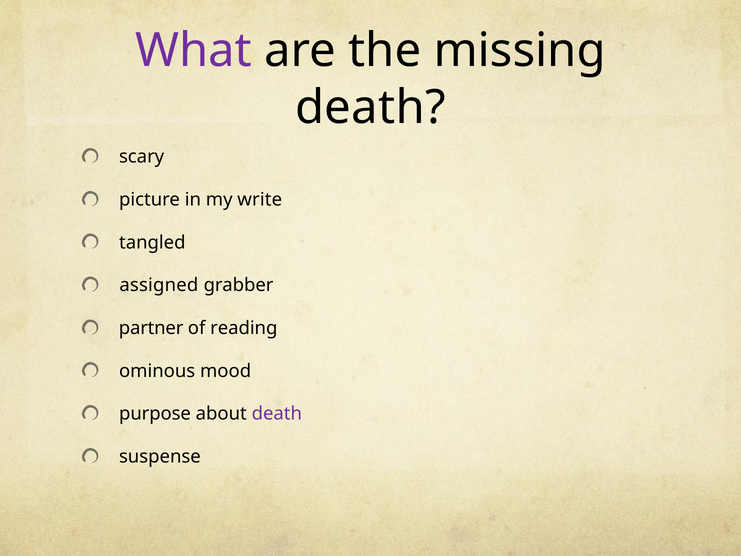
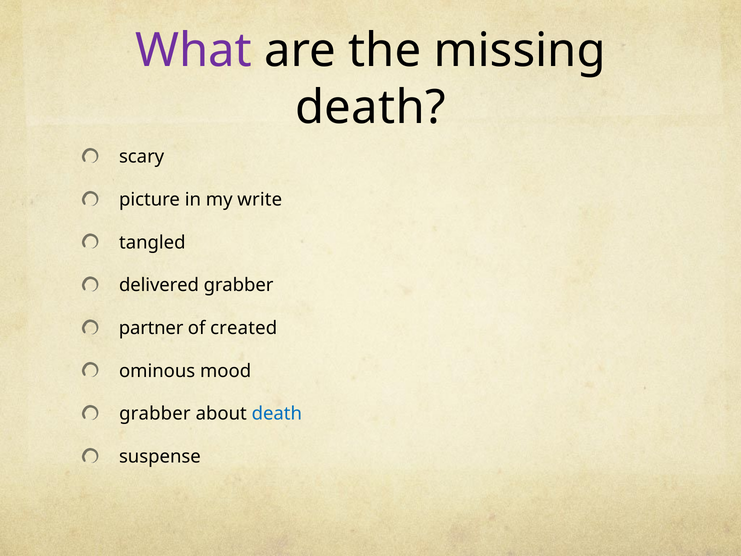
assigned: assigned -> delivered
reading: reading -> created
purpose at (155, 414): purpose -> grabber
death at (277, 414) colour: purple -> blue
